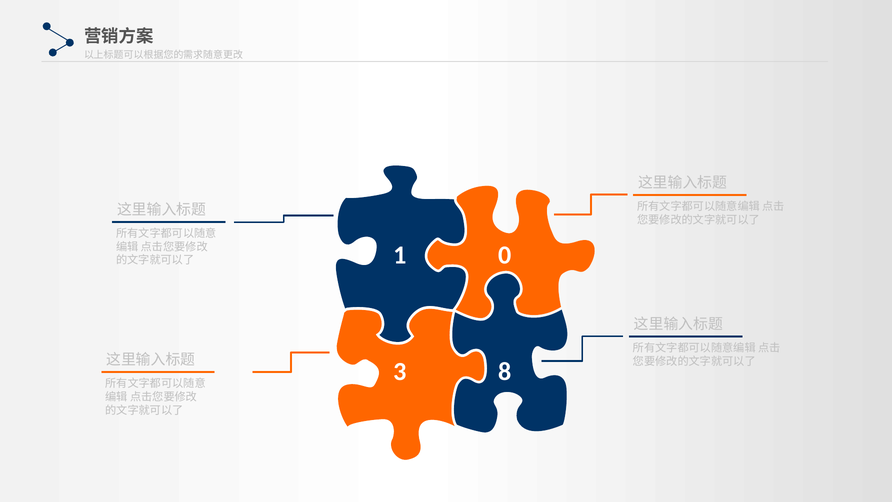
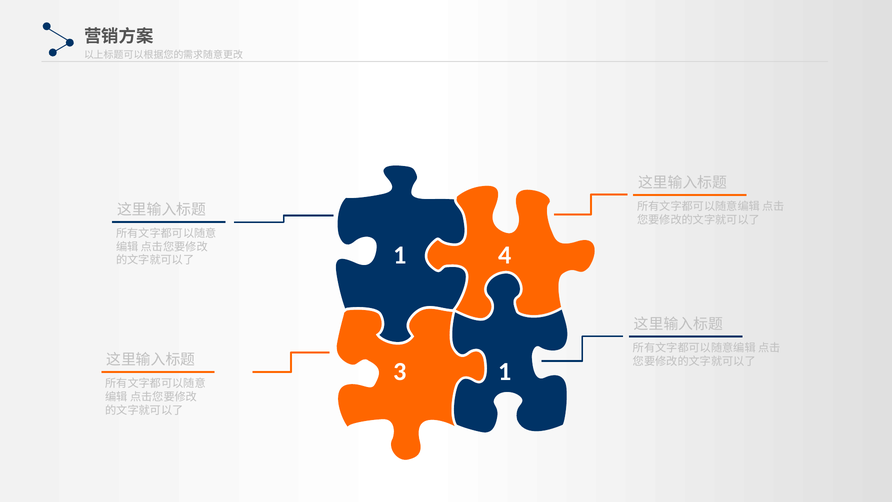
0: 0 -> 4
3 8: 8 -> 1
